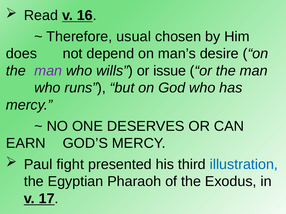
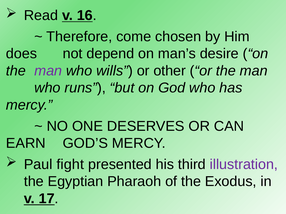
usual: usual -> come
issue: issue -> other
illustration colour: blue -> purple
